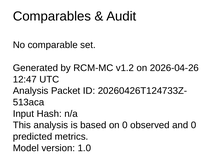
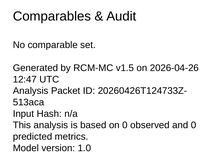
v1.2: v1.2 -> v1.5
